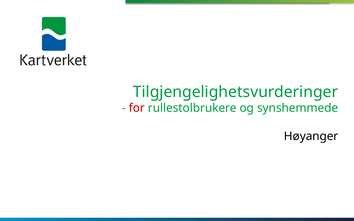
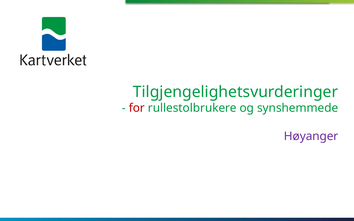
Høyanger colour: black -> purple
